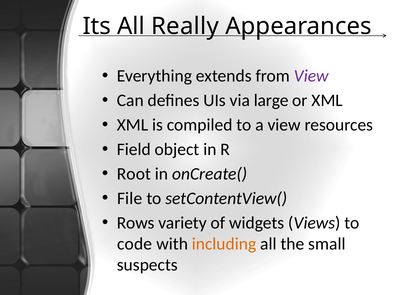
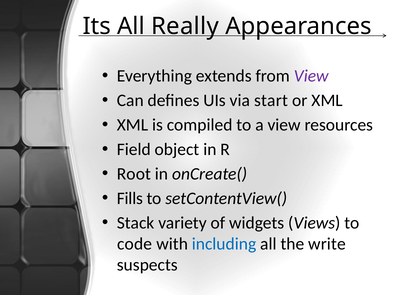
large: large -> start
File: File -> Fills
Rows: Rows -> Stack
including colour: orange -> blue
small: small -> write
